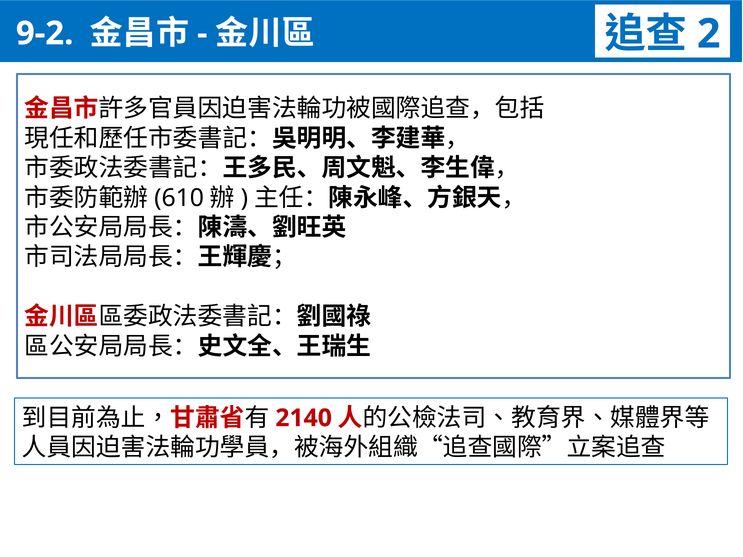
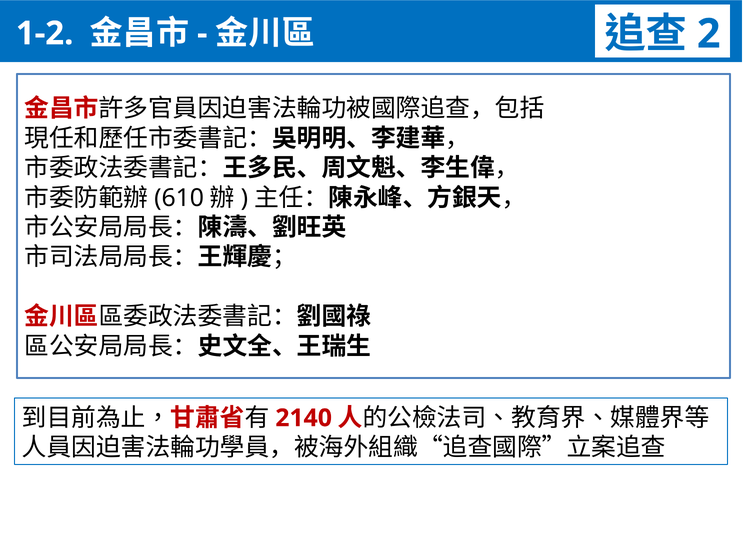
9-2: 9-2 -> 1-2
